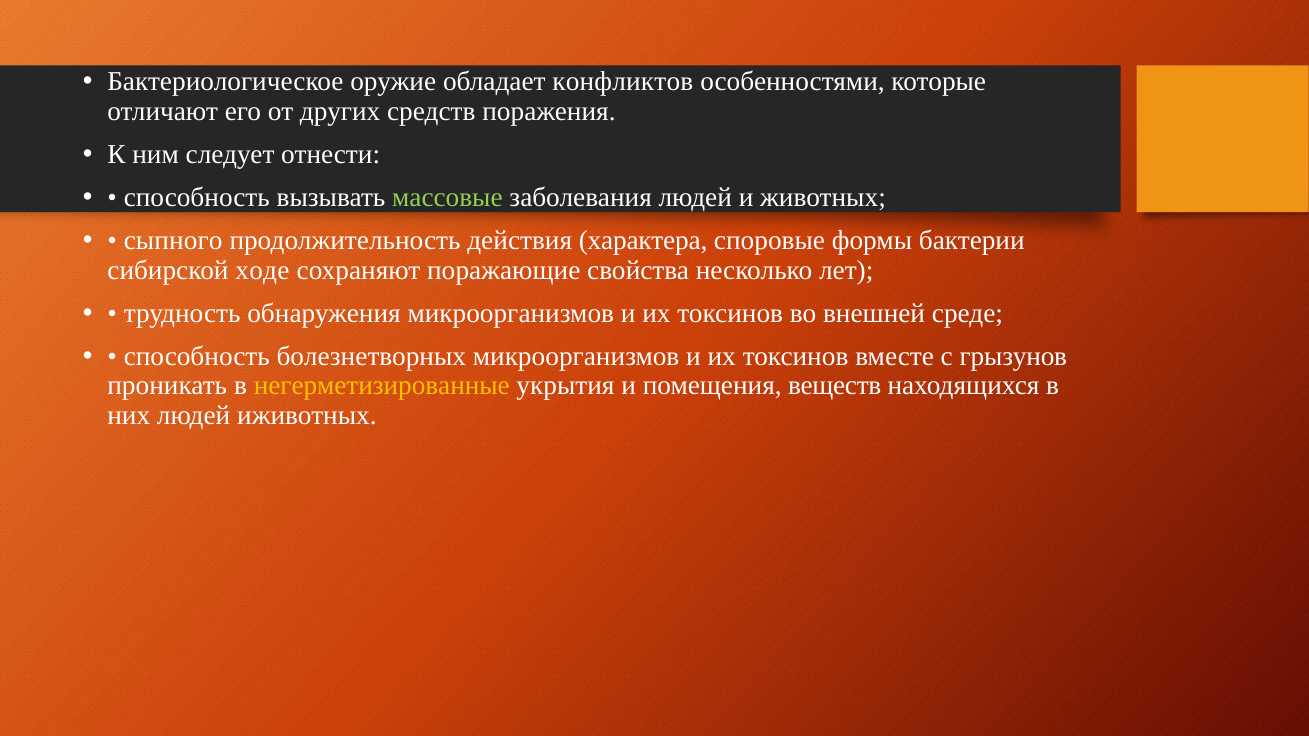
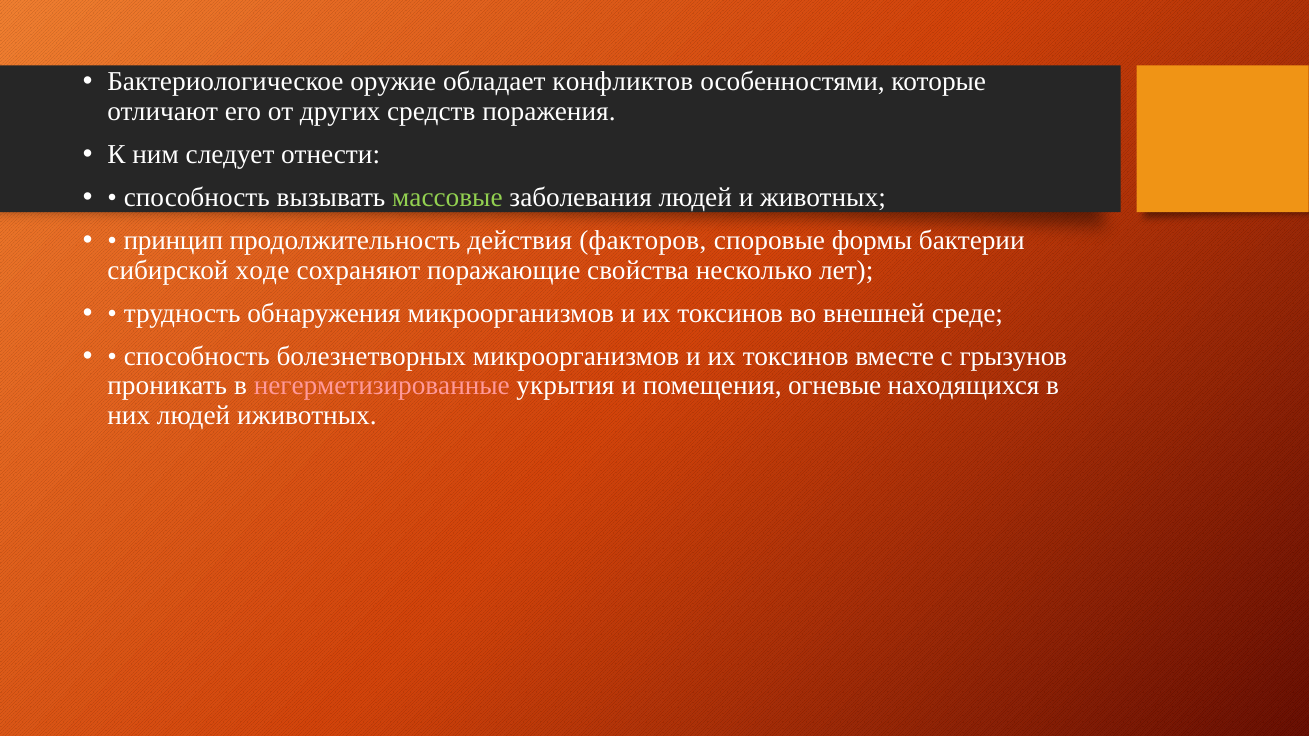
сыпного: сыпного -> принцип
характера: характера -> факторов
негерметизированные colour: yellow -> pink
веществ: веществ -> огневые
